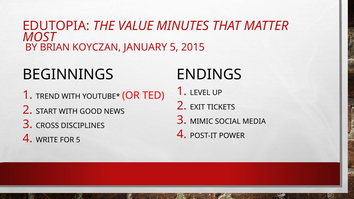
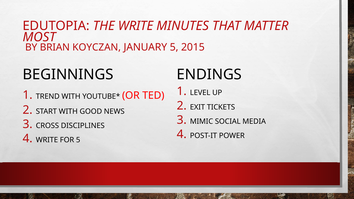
THE VALUE: VALUE -> WRITE
